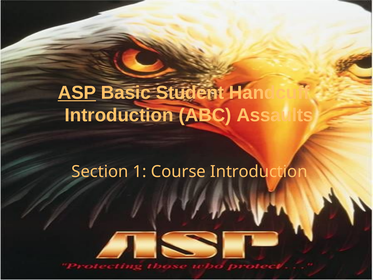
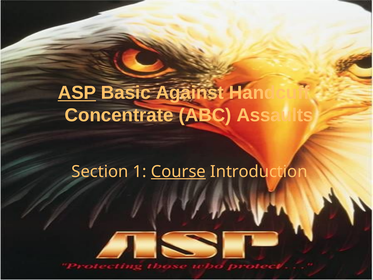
Student: Student -> Against
Introduction at (119, 115): Introduction -> Concentrate
Course underline: none -> present
